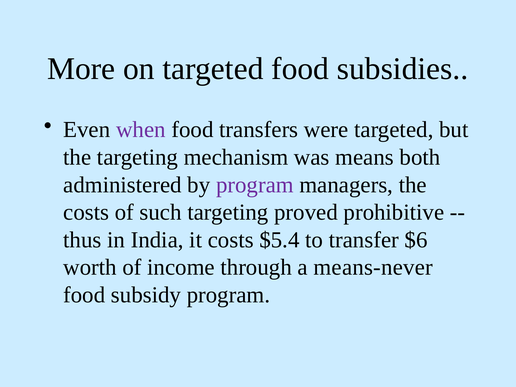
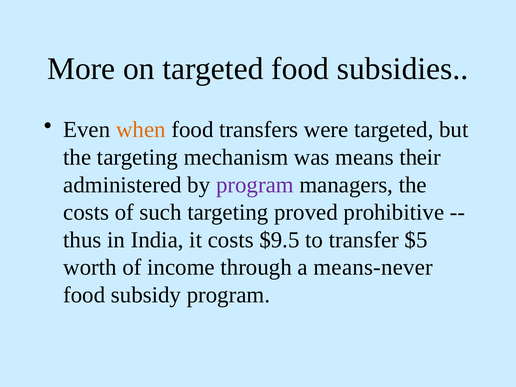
when colour: purple -> orange
both: both -> their
$5.4: $5.4 -> $9.5
$6: $6 -> $5
